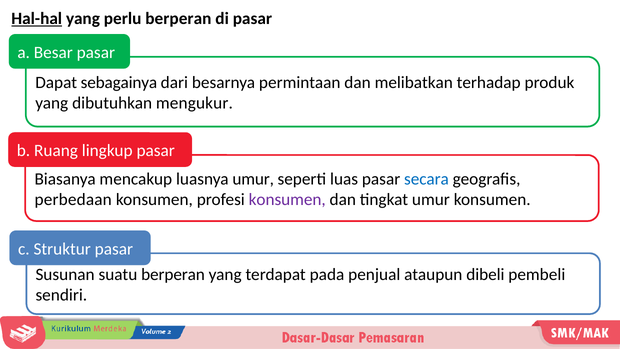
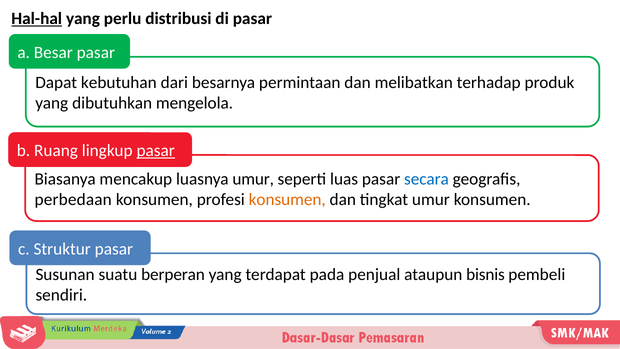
perlu berperan: berperan -> distribusi
sebagainya: sebagainya -> kebutuhan
mengukur: mengukur -> mengelola
pasar at (156, 151) underline: none -> present
konsumen at (287, 199) colour: purple -> orange
dibeli: dibeli -> bisnis
